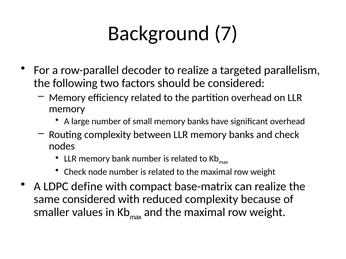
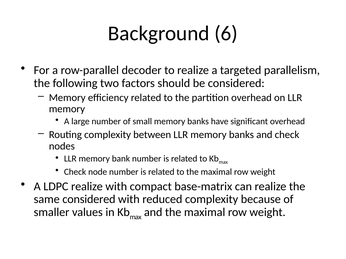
7: 7 -> 6
LDPC define: define -> realize
